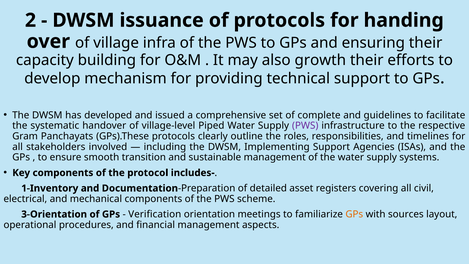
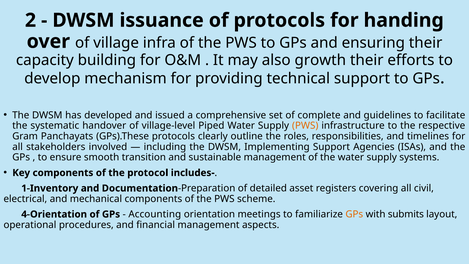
PWS at (305, 126) colour: purple -> orange
3-Orientation: 3-Orientation -> 4-Orientation
Verification: Verification -> Accounting
sources: sources -> submits
